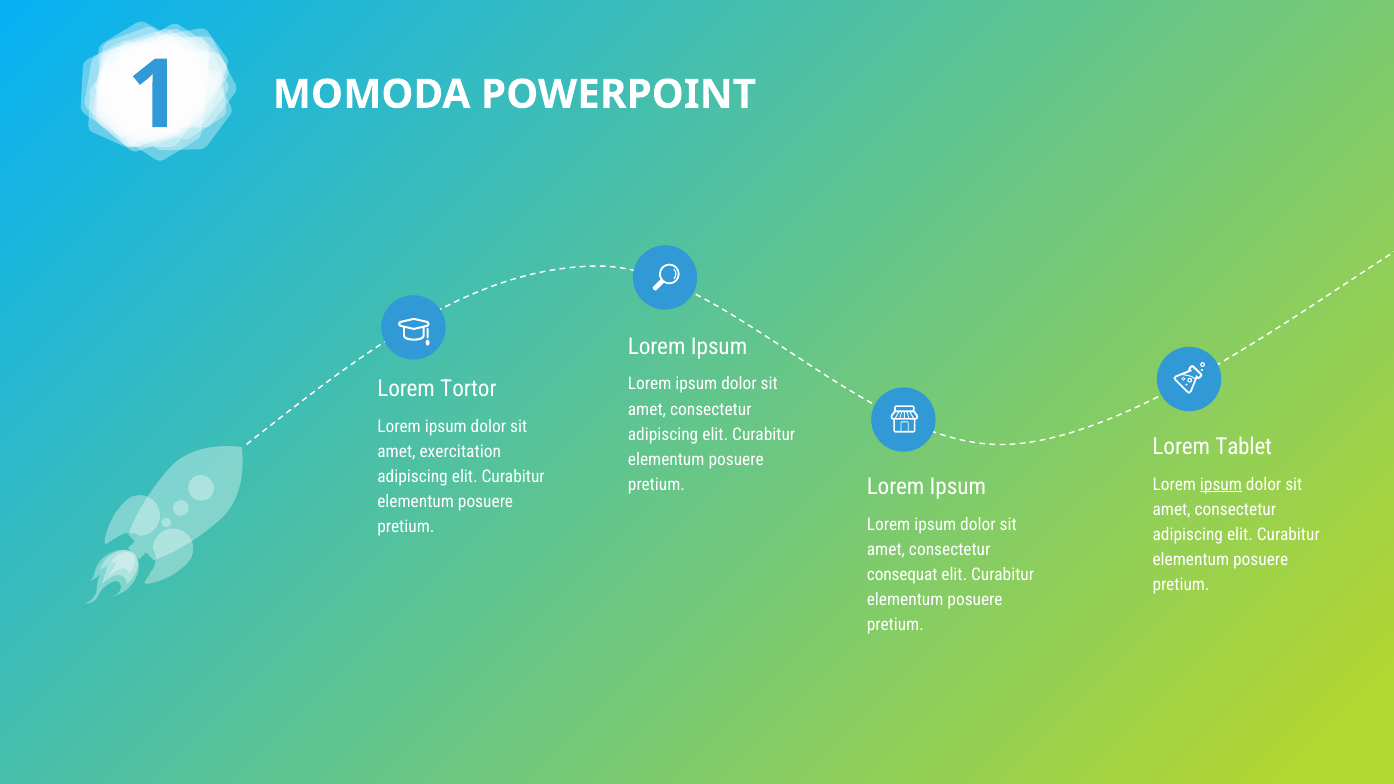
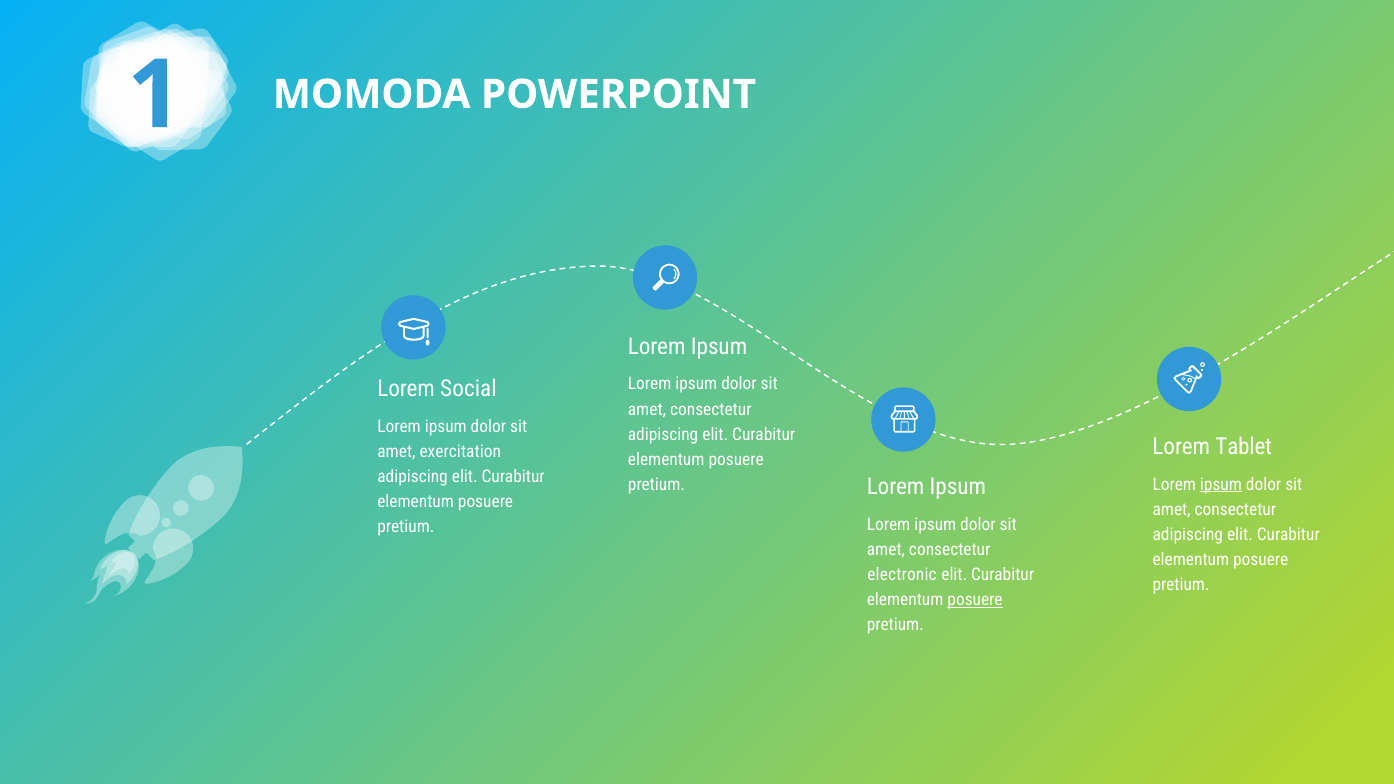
Tortor: Tortor -> Social
consequat: consequat -> electronic
posuere at (975, 600) underline: none -> present
